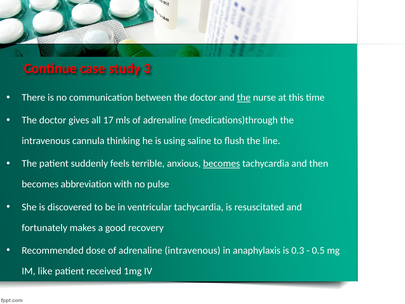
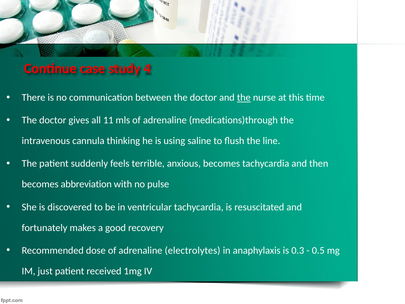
3: 3 -> 4
17: 17 -> 11
becomes at (222, 164) underline: present -> none
adrenaline intravenous: intravenous -> electrolytes
like: like -> just
